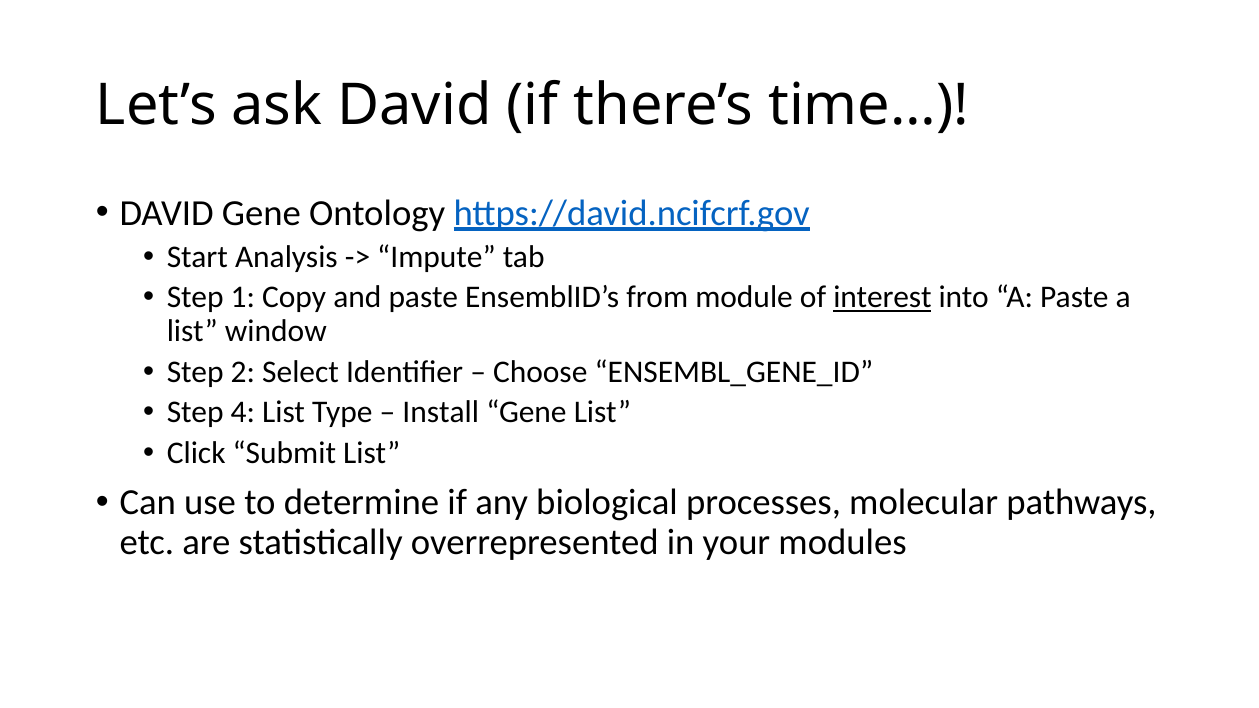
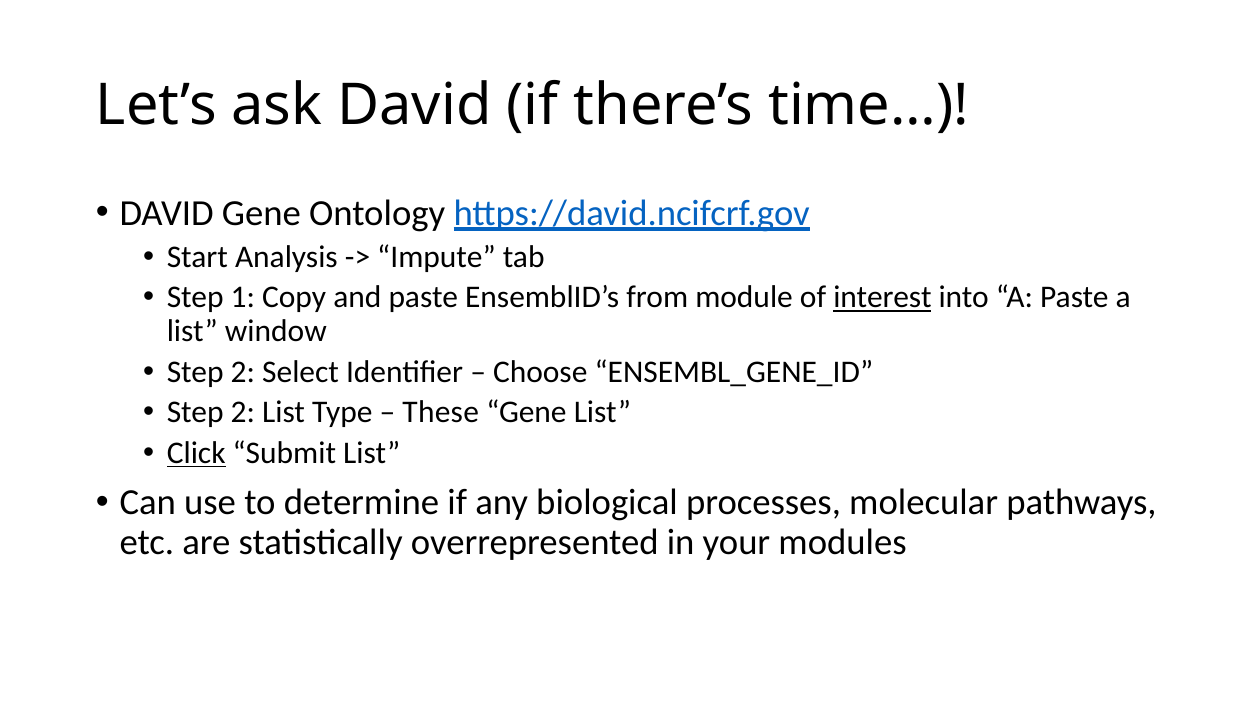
4 at (243, 413): 4 -> 2
Install: Install -> These
Click underline: none -> present
